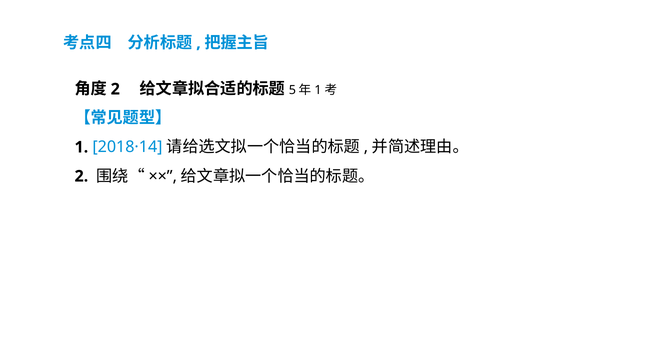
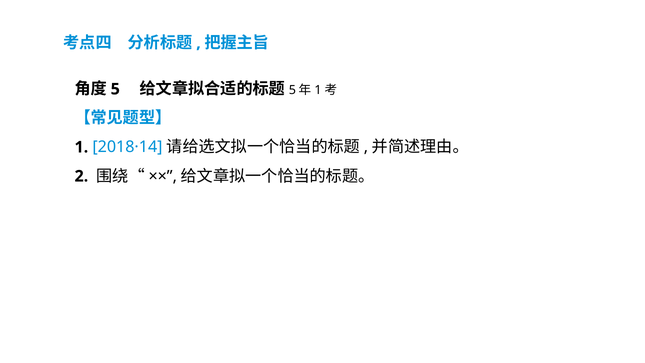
2 at (115, 89): 2 -> 5
